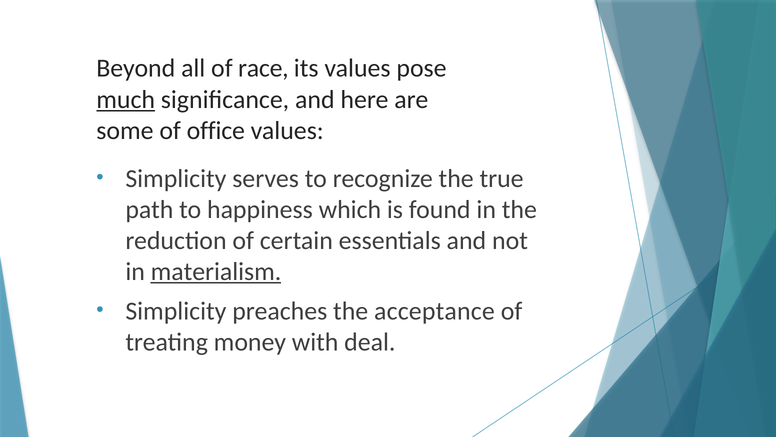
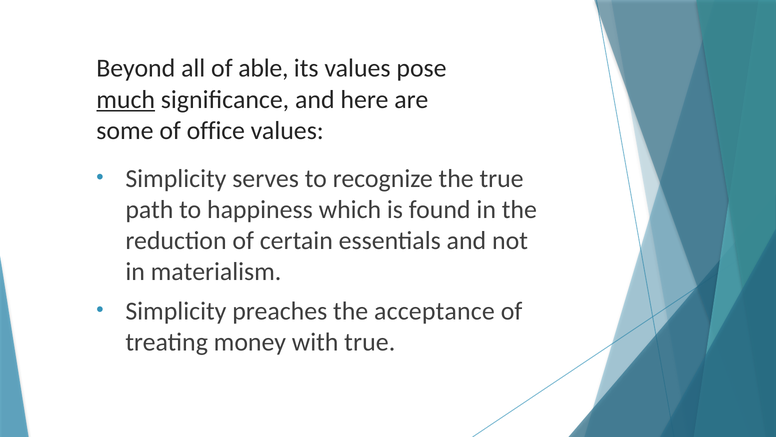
race: race -> able
materialism underline: present -> none
with deal: deal -> true
